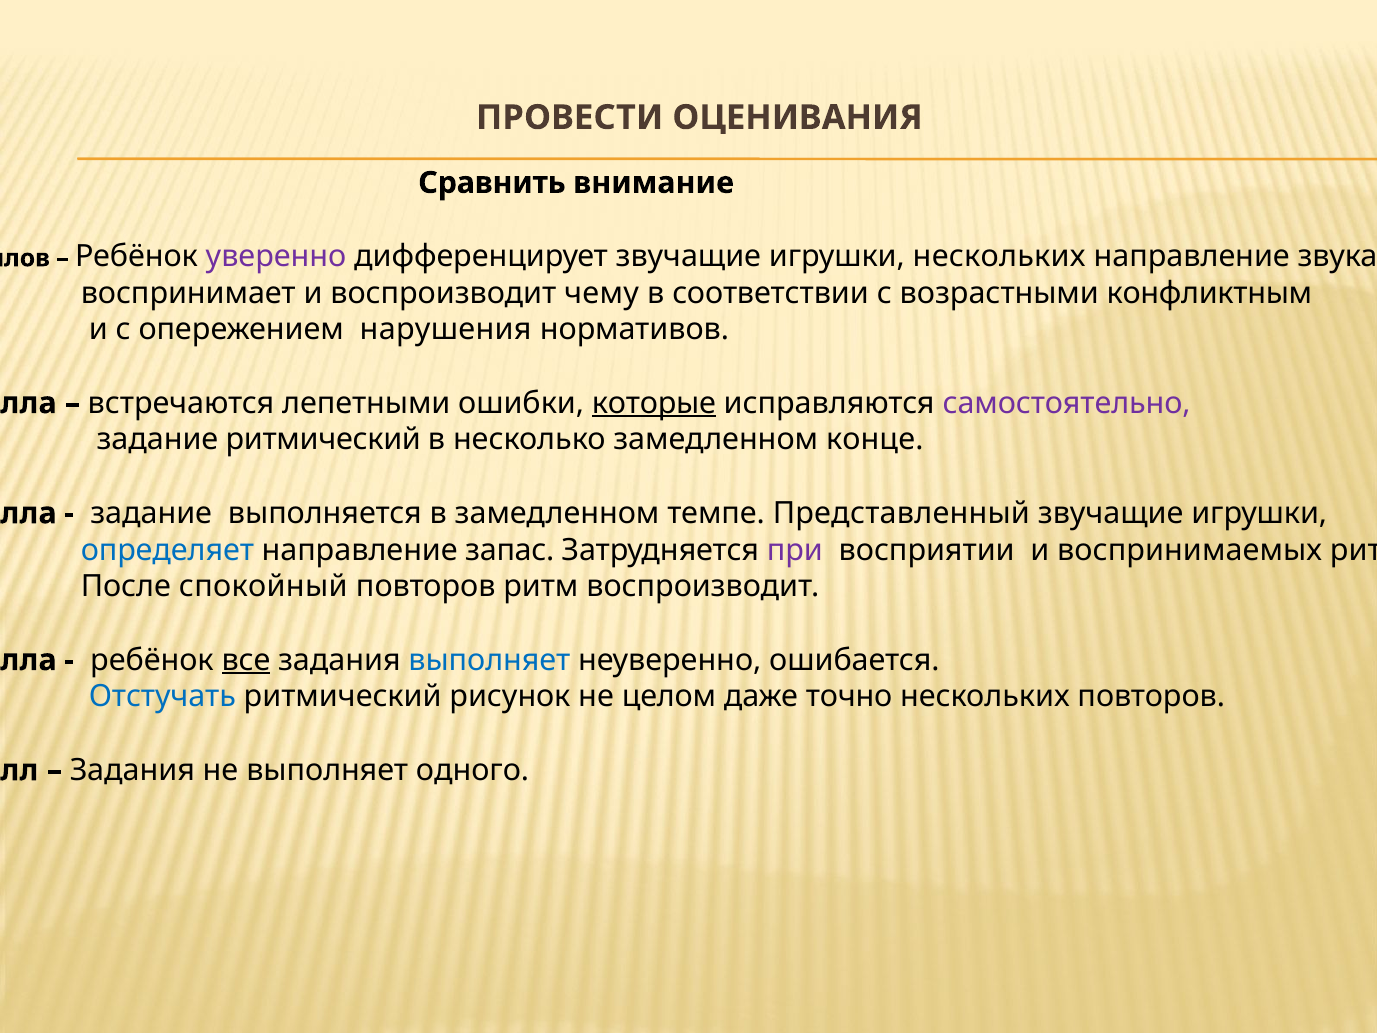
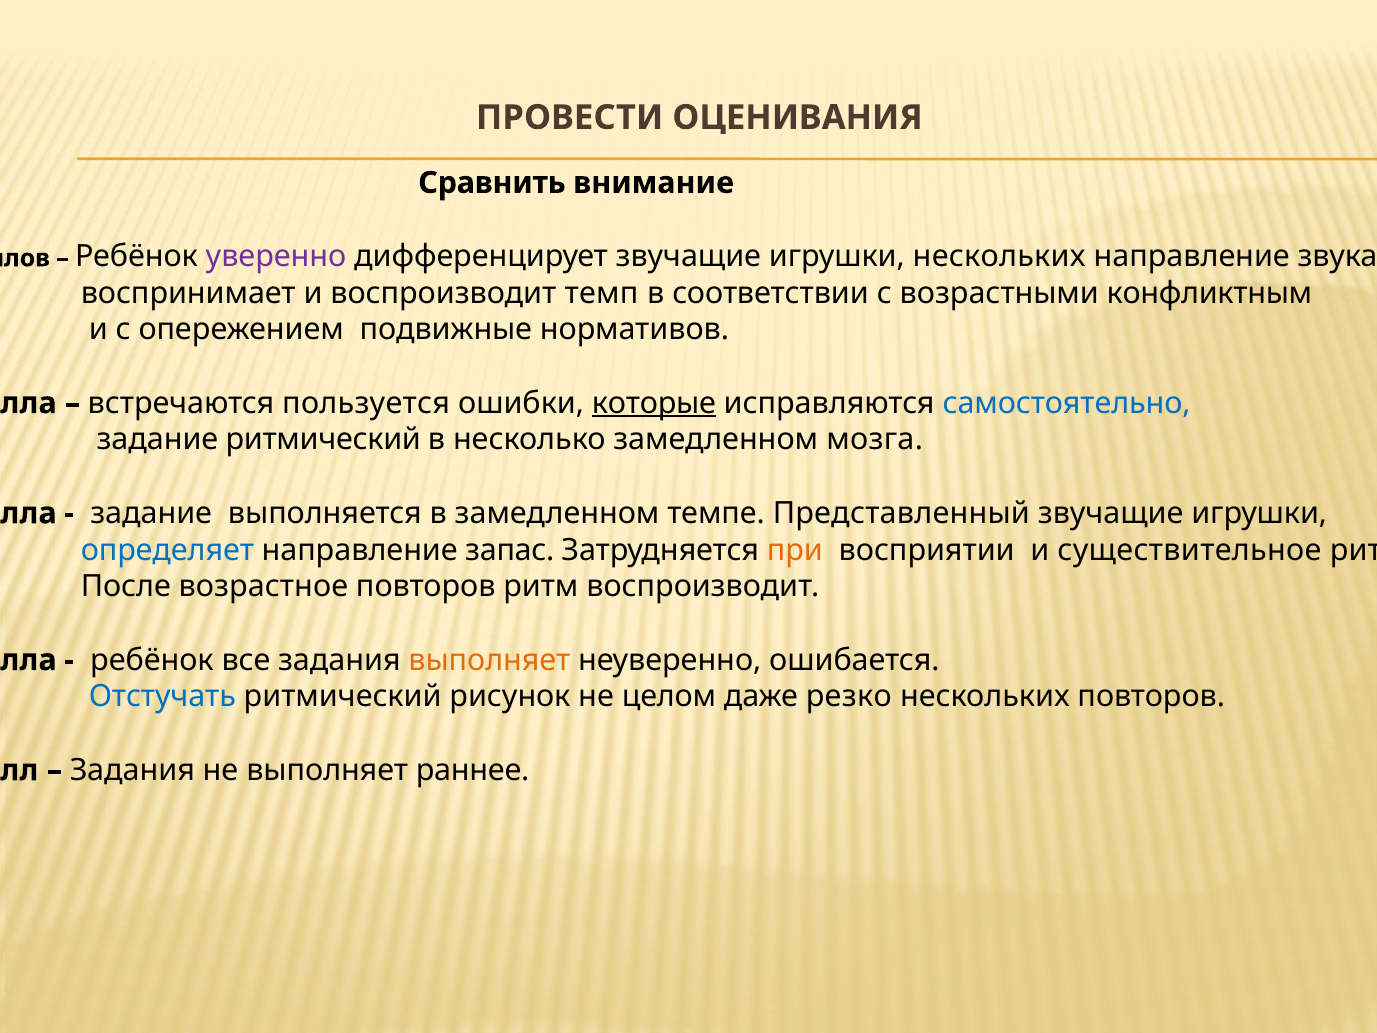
чему: чему -> темп
нарушения: нарушения -> подвижные
лепетными: лепетными -> пользуется
самостоятельно colour: purple -> blue
конце: конце -> мозга
при colour: purple -> orange
воспринимаемых: воспринимаемых -> существительное
спокойный: спокойный -> возрастное
все underline: present -> none
выполняет at (489, 660) colour: blue -> orange
точно: точно -> резко
одного: одного -> раннее
